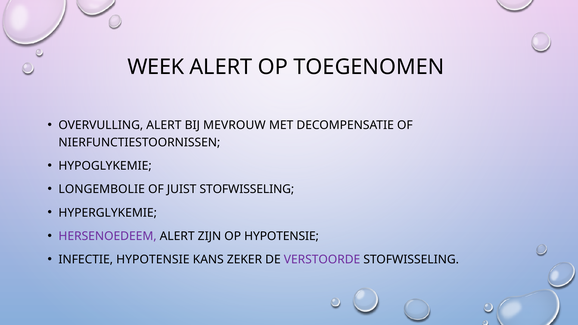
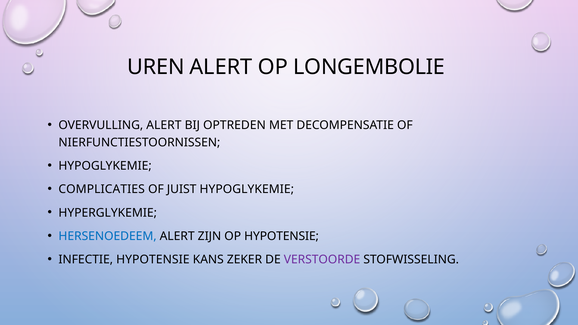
WEEK: WEEK -> UREN
TOEGENOMEN: TOEGENOMEN -> LONGEMBOLIE
MEVROUW: MEVROUW -> OPTREDEN
LONGEMBOLIE: LONGEMBOLIE -> COMPLICATIES
JUIST STOFWISSELING: STOFWISSELING -> HYPOGLYKEMIE
HERSENOEDEEM colour: purple -> blue
